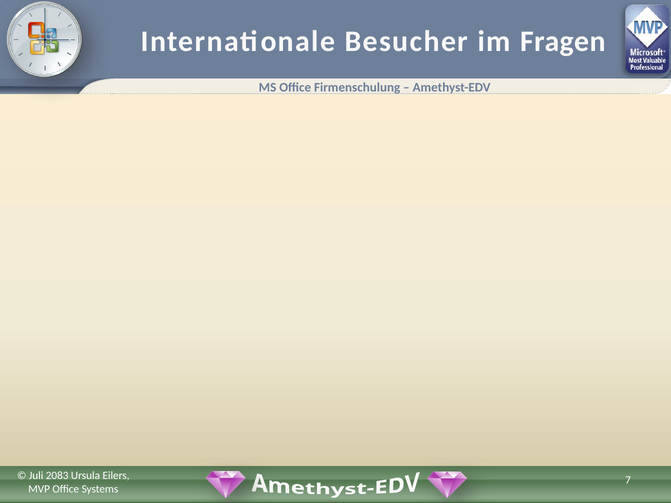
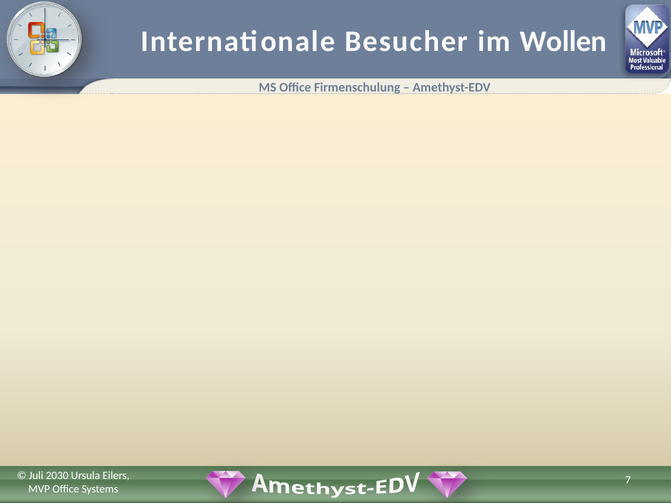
Fragen: Fragen -> Wollen
2083: 2083 -> 2030
